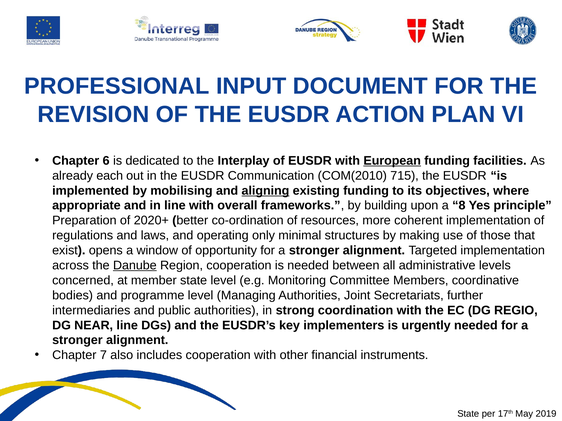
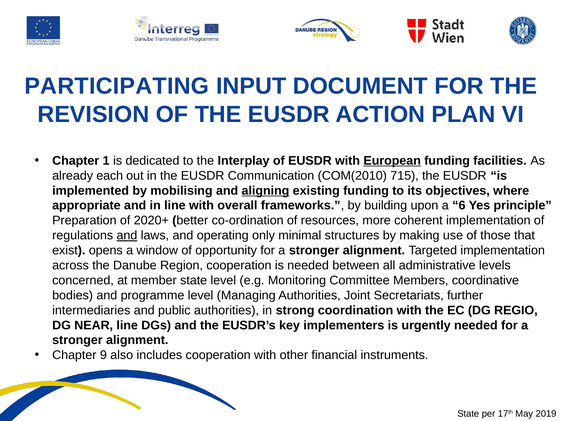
PROFESSIONAL: PROFESSIONAL -> PARTICIPATING
6: 6 -> 1
8: 8 -> 6
and at (127, 236) underline: none -> present
Danube underline: present -> none
7: 7 -> 9
